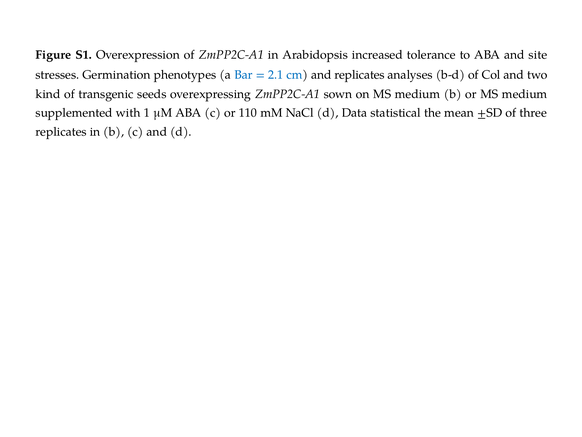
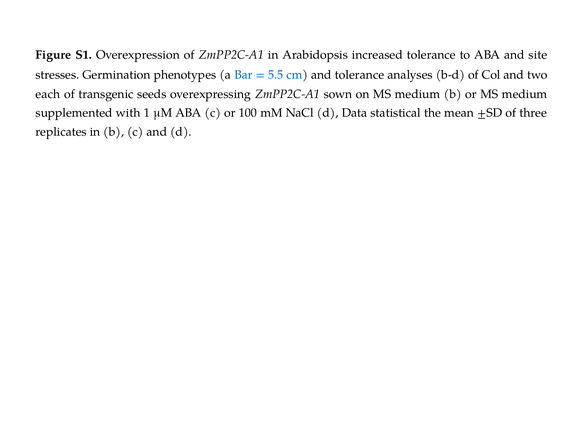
2.1: 2.1 -> 5.5
and replicates: replicates -> tolerance
kind: kind -> each
110: 110 -> 100
